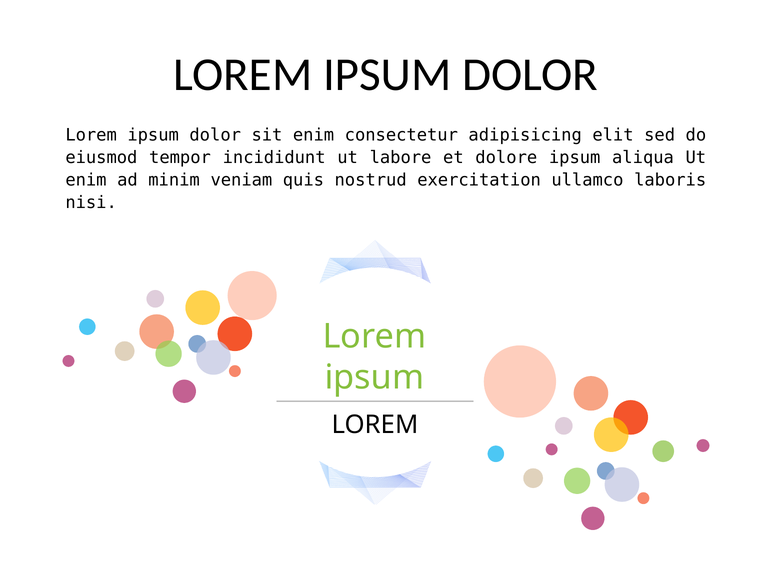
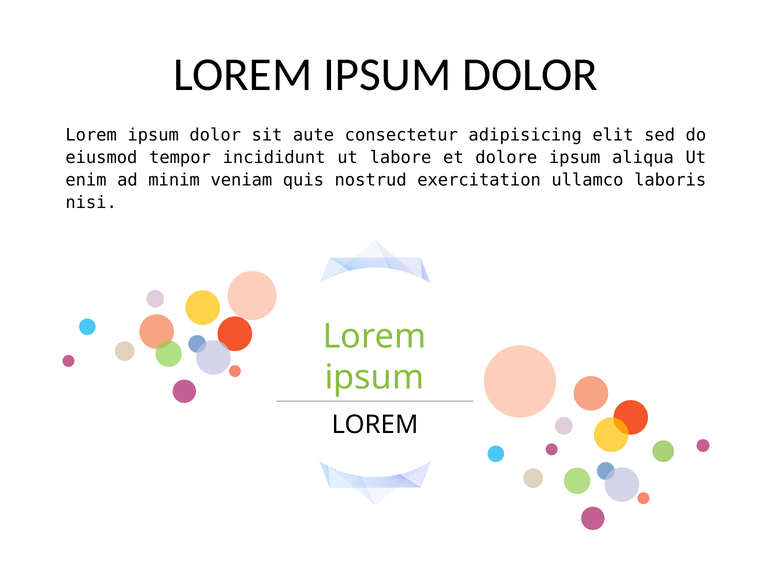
sit enim: enim -> aute
